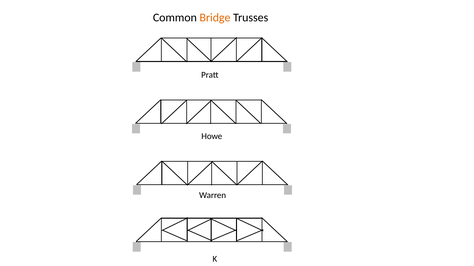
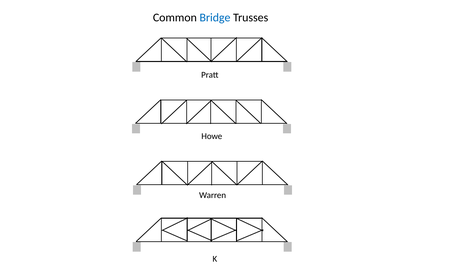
Bridge colour: orange -> blue
